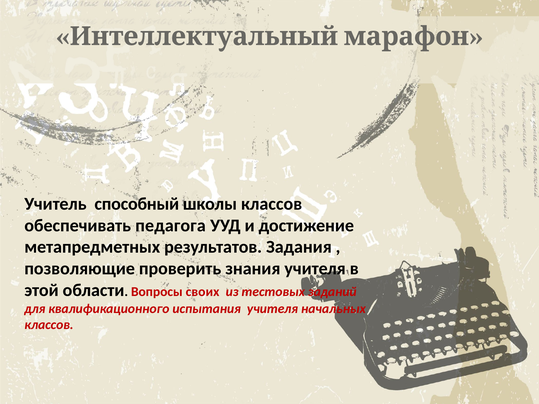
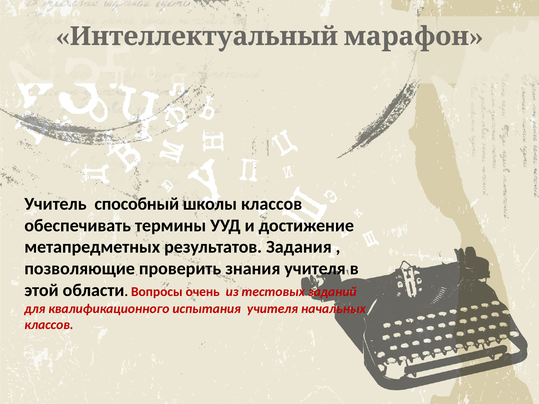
педагога: педагога -> термины
своих: своих -> очень
